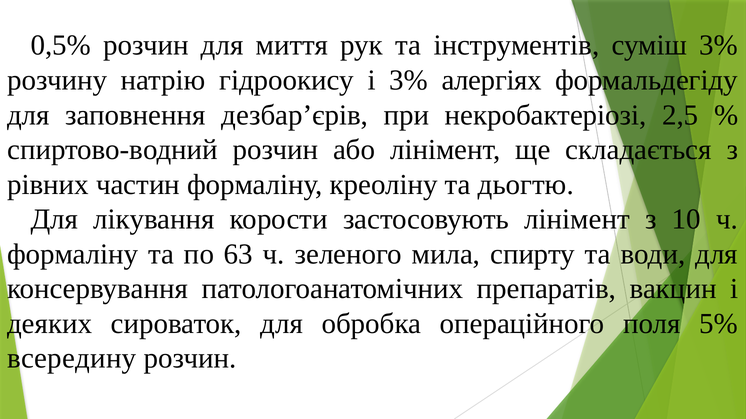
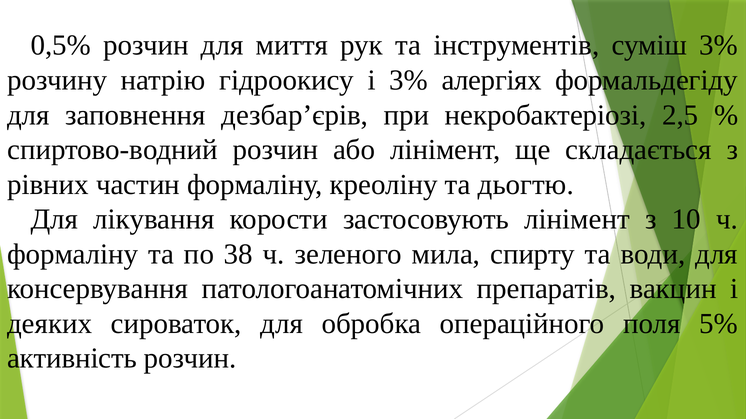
63: 63 -> 38
всередину: всередину -> активність
